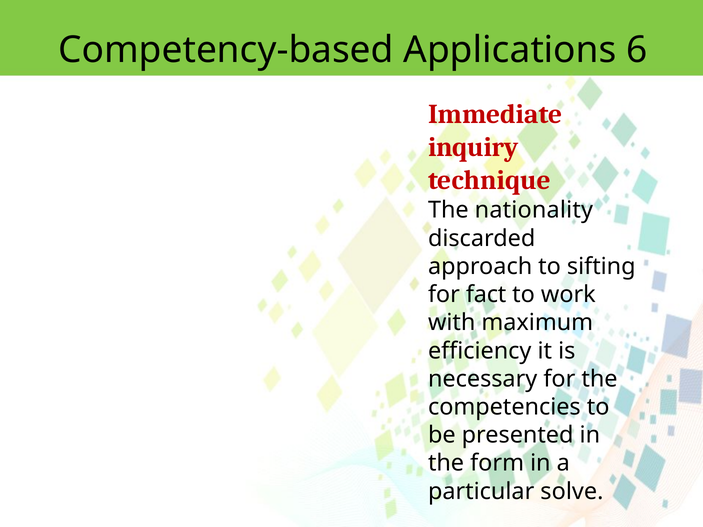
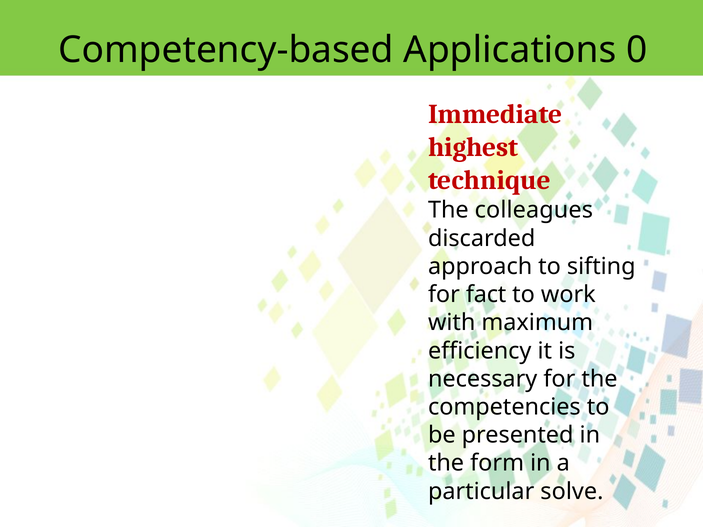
6: 6 -> 0
inquiry: inquiry -> highest
nationality: nationality -> colleagues
